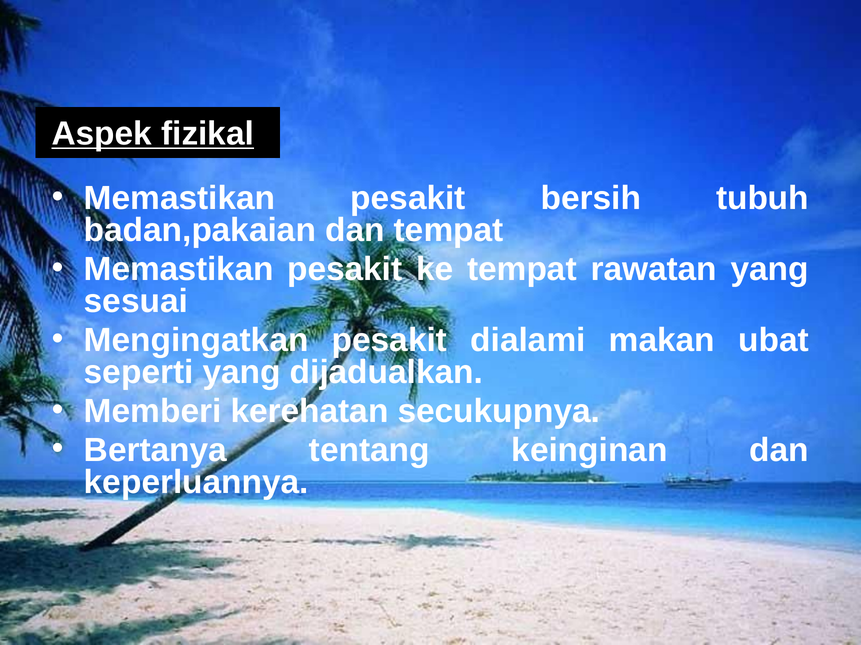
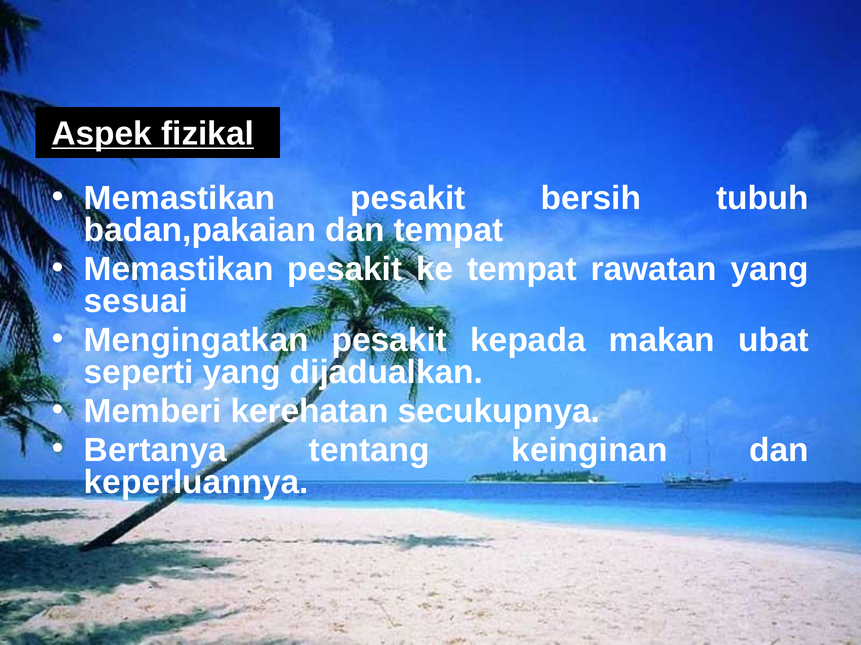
dialami: dialami -> kepada
